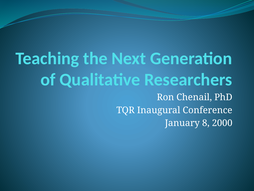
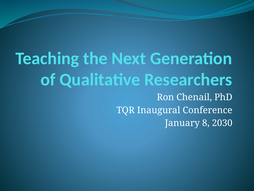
2000: 2000 -> 2030
